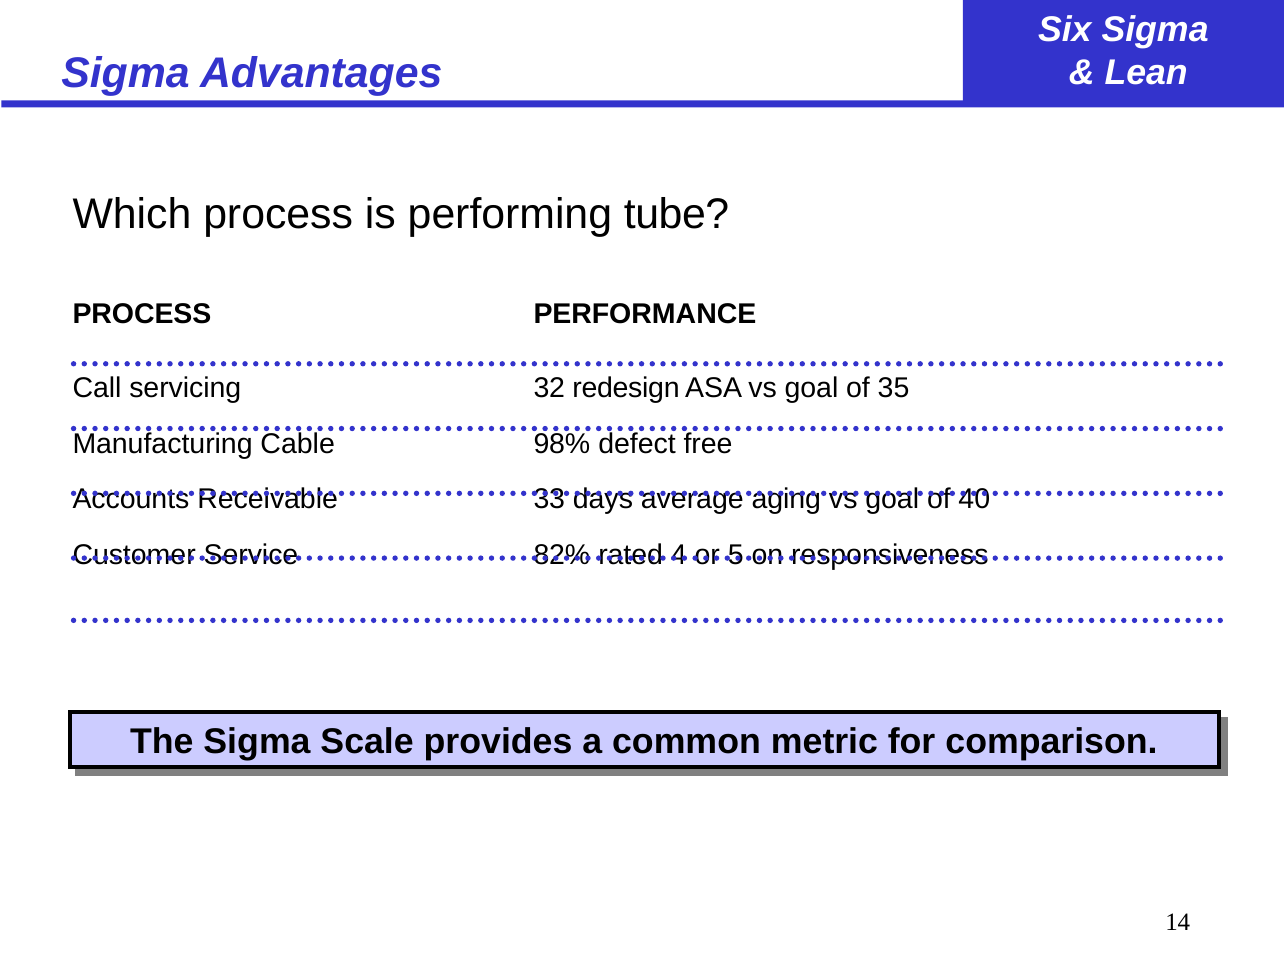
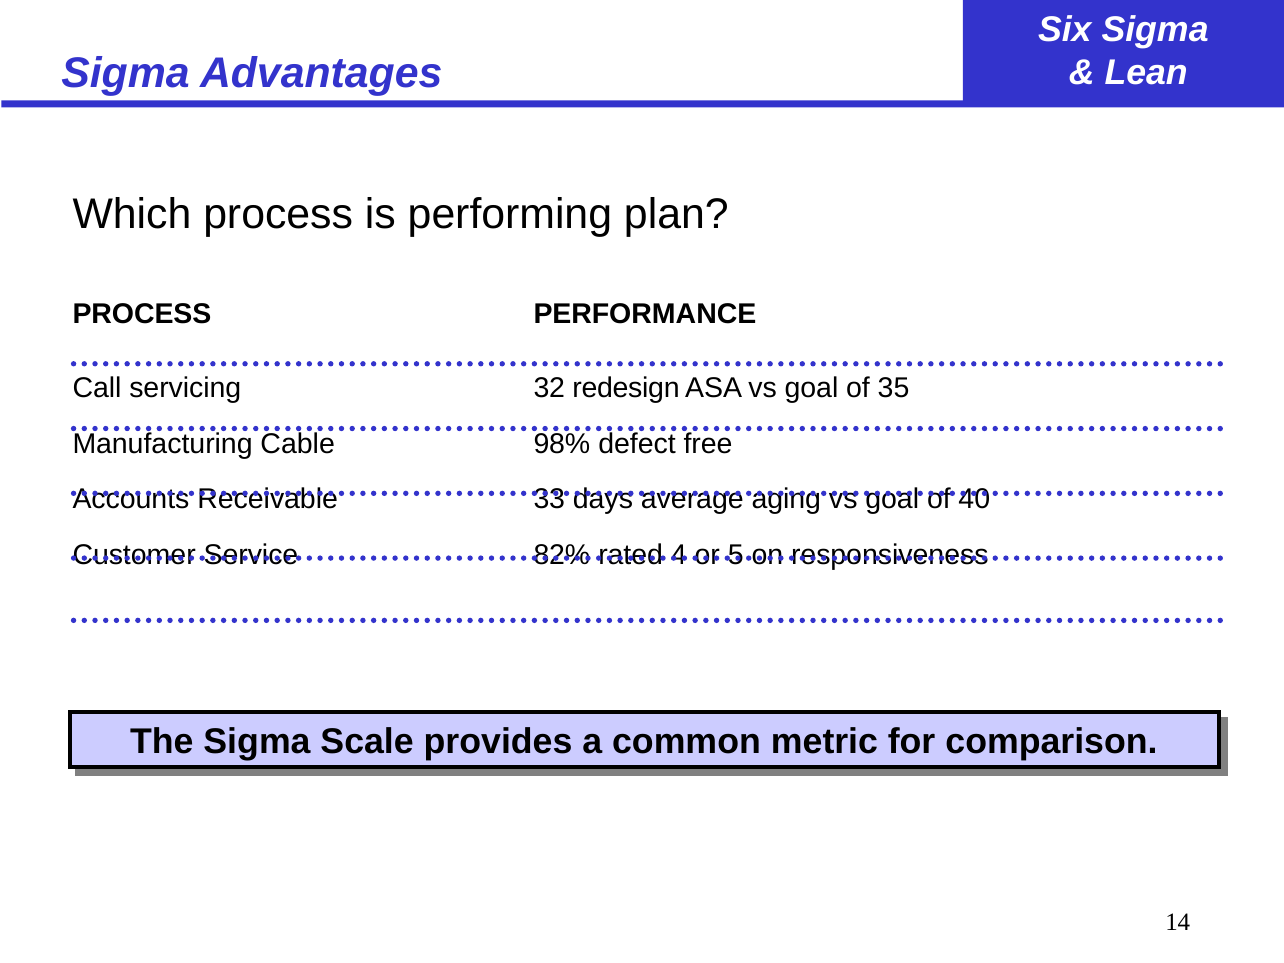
tube: tube -> plan
